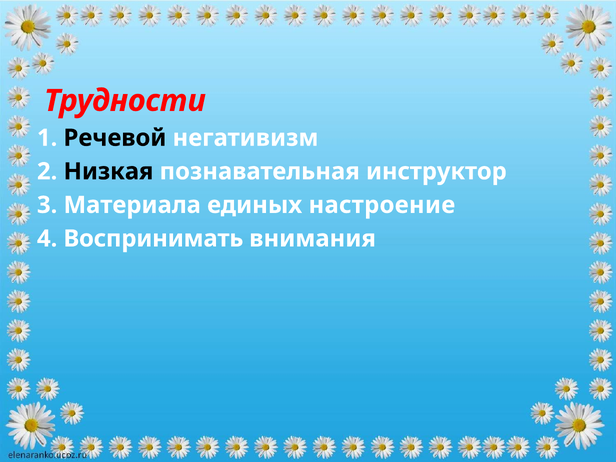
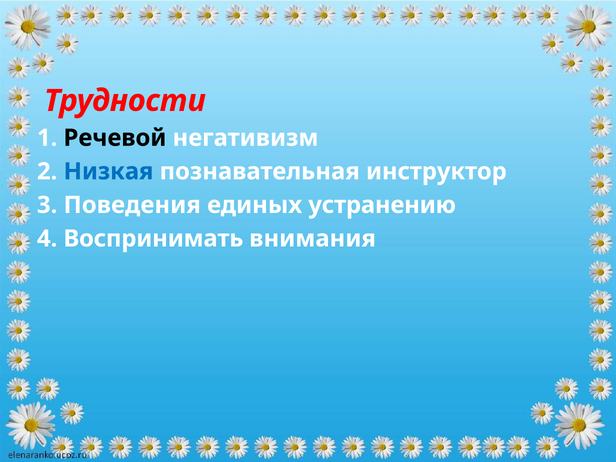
Низкая colour: black -> blue
Материала: Материала -> Поведения
настроение: настроение -> устранению
